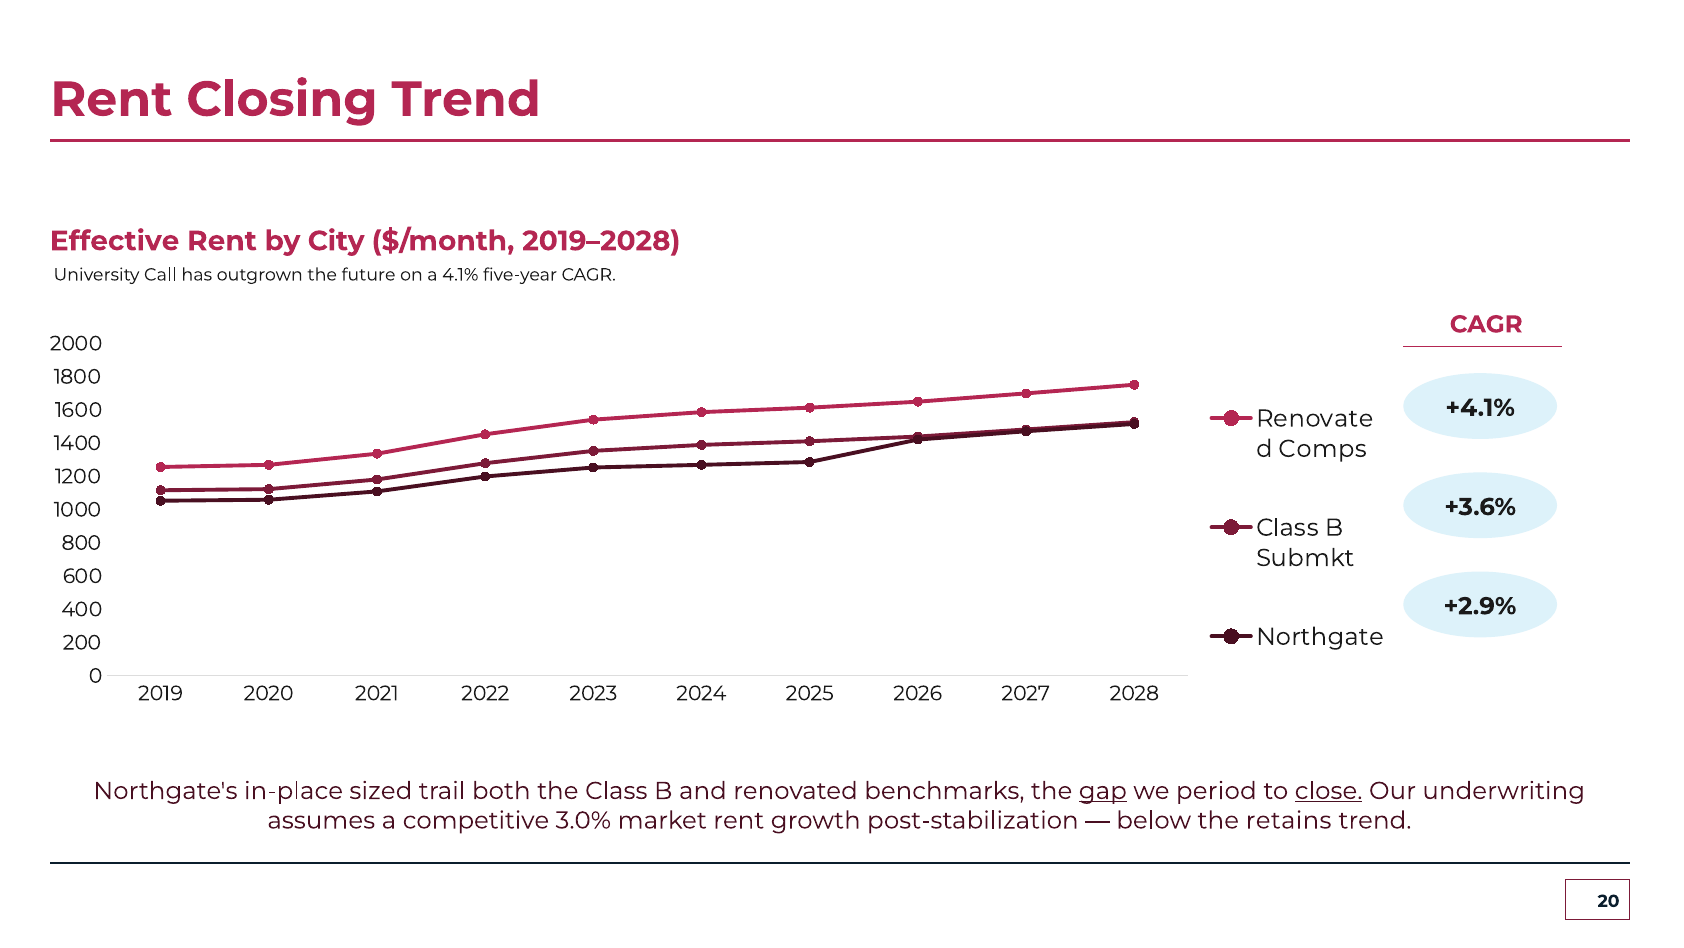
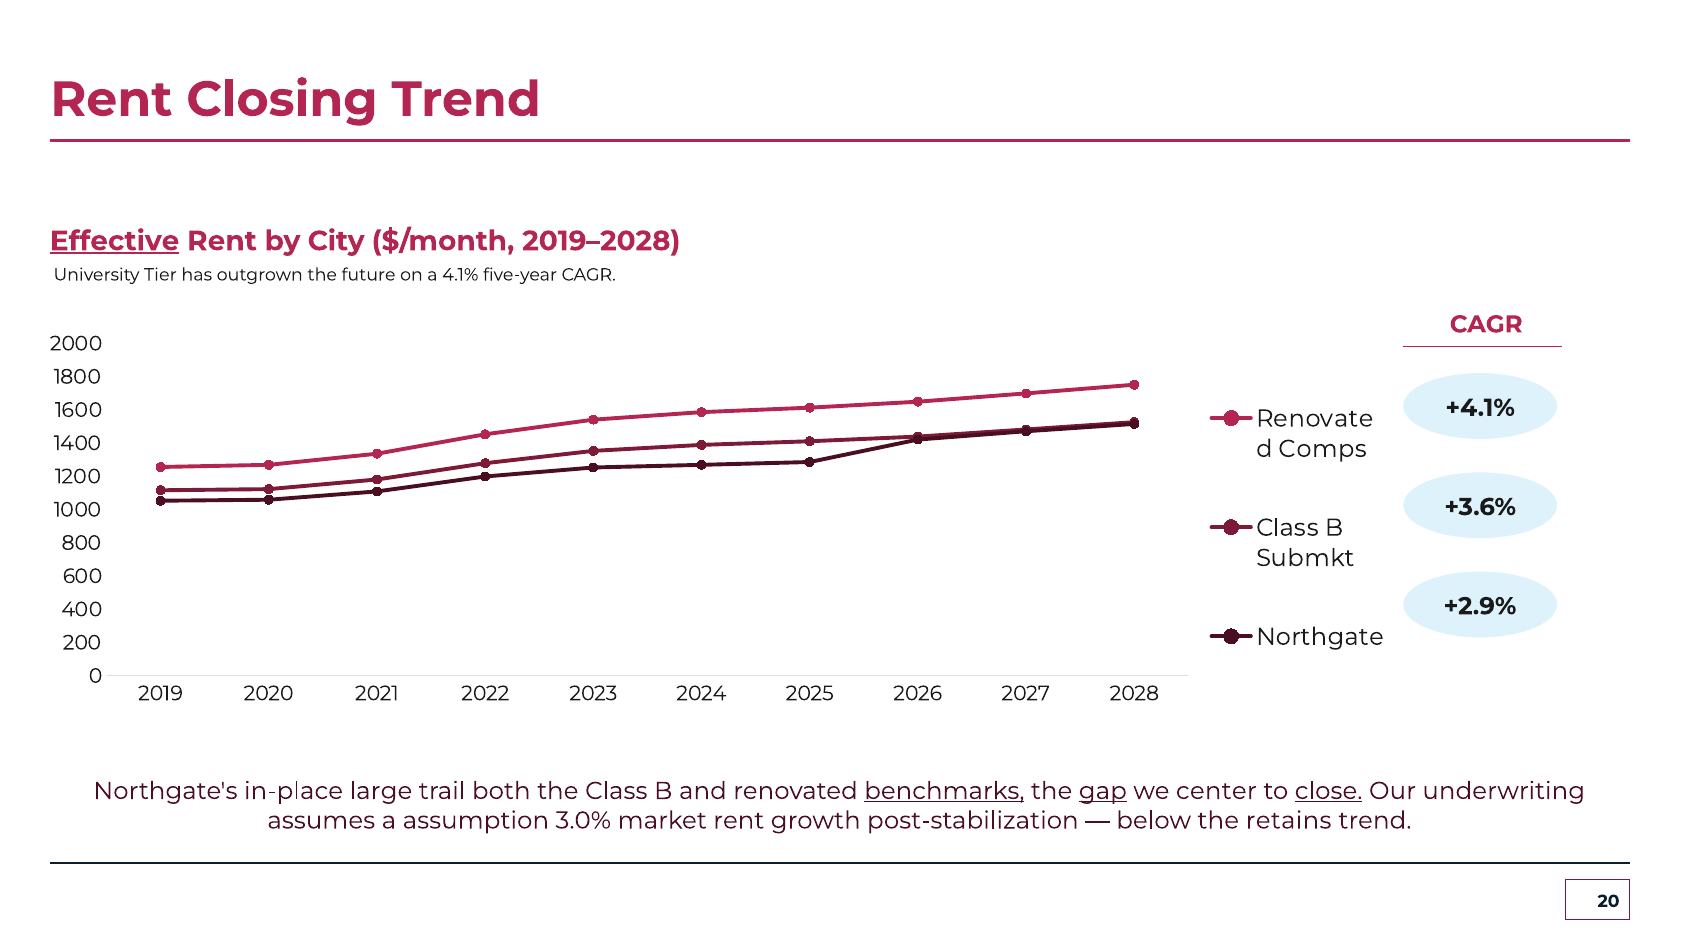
Effective underline: none -> present
Call: Call -> Tier
sized: sized -> large
benchmarks underline: none -> present
period: period -> center
competitive: competitive -> assumption
